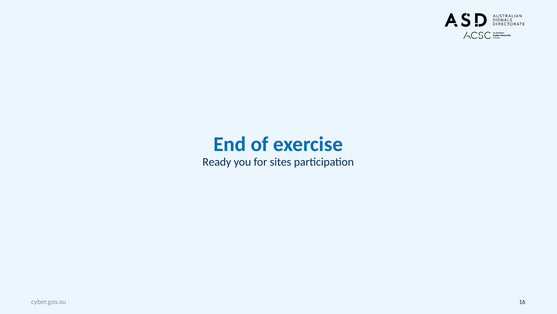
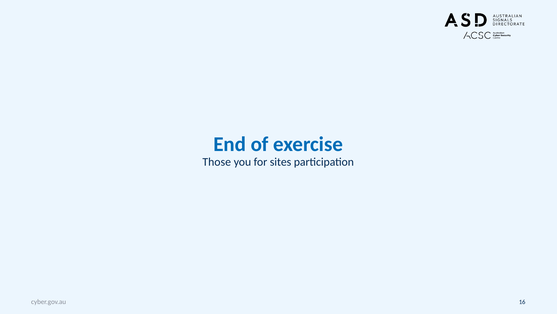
Ready: Ready -> Those
